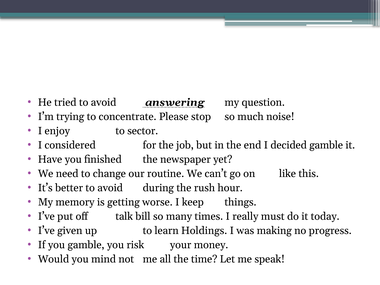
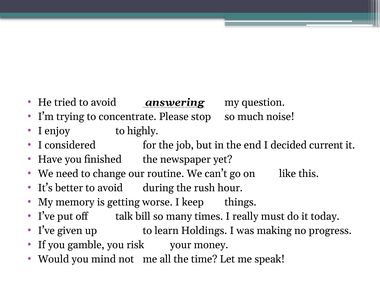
sector: sector -> highly
decided gamble: gamble -> current
